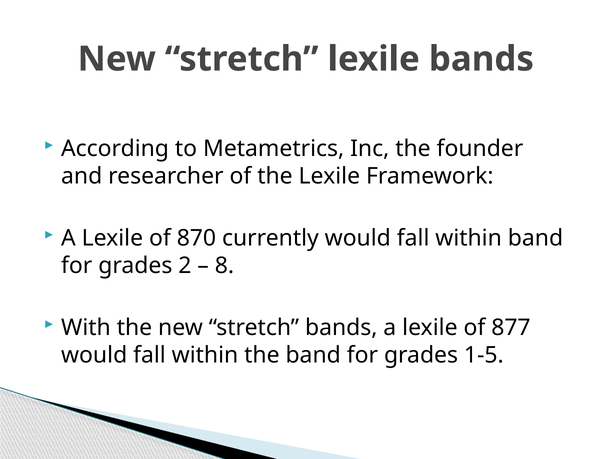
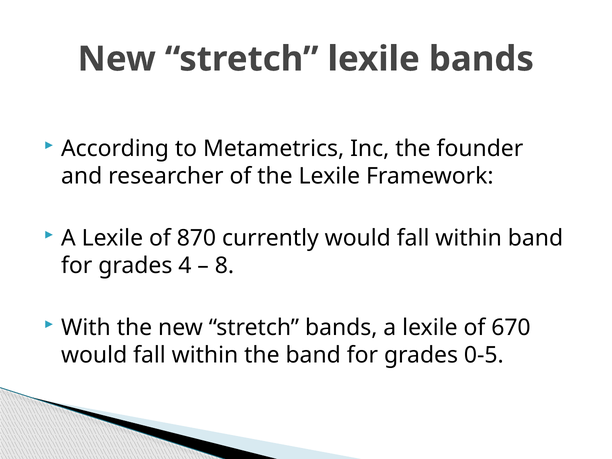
2: 2 -> 4
877: 877 -> 670
1-5: 1-5 -> 0-5
